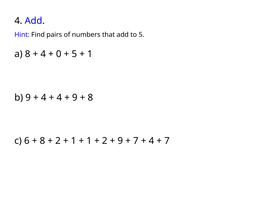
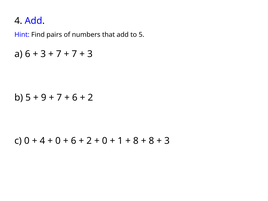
a 8: 8 -> 6
4 at (43, 54): 4 -> 3
0 at (59, 54): 0 -> 7
5 at (74, 54): 5 -> 7
1 at (90, 54): 1 -> 3
b 9: 9 -> 5
4 at (44, 98): 4 -> 9
4 at (59, 98): 4 -> 7
9 at (75, 98): 9 -> 6
8 at (90, 98): 8 -> 2
c 6: 6 -> 0
8 at (42, 141): 8 -> 4
2 at (58, 141): 2 -> 0
1 at (74, 141): 1 -> 6
1 at (89, 141): 1 -> 2
2 at (105, 141): 2 -> 0
9 at (120, 141): 9 -> 1
7 at (136, 141): 7 -> 8
4 at (151, 141): 4 -> 8
7 at (167, 141): 7 -> 3
